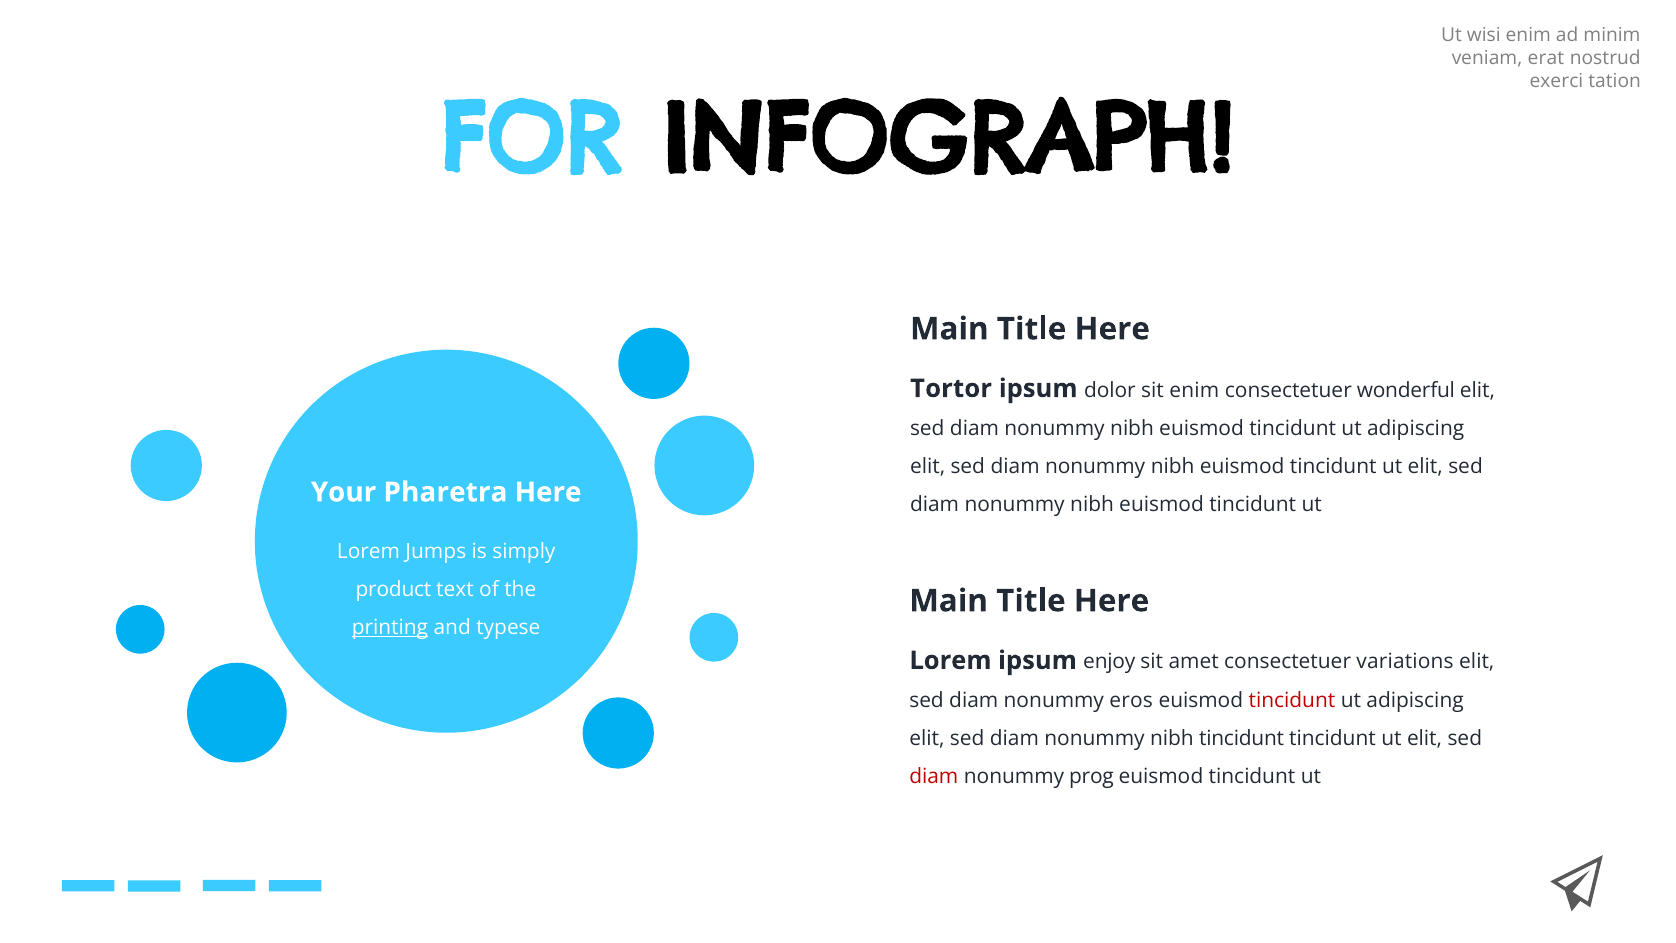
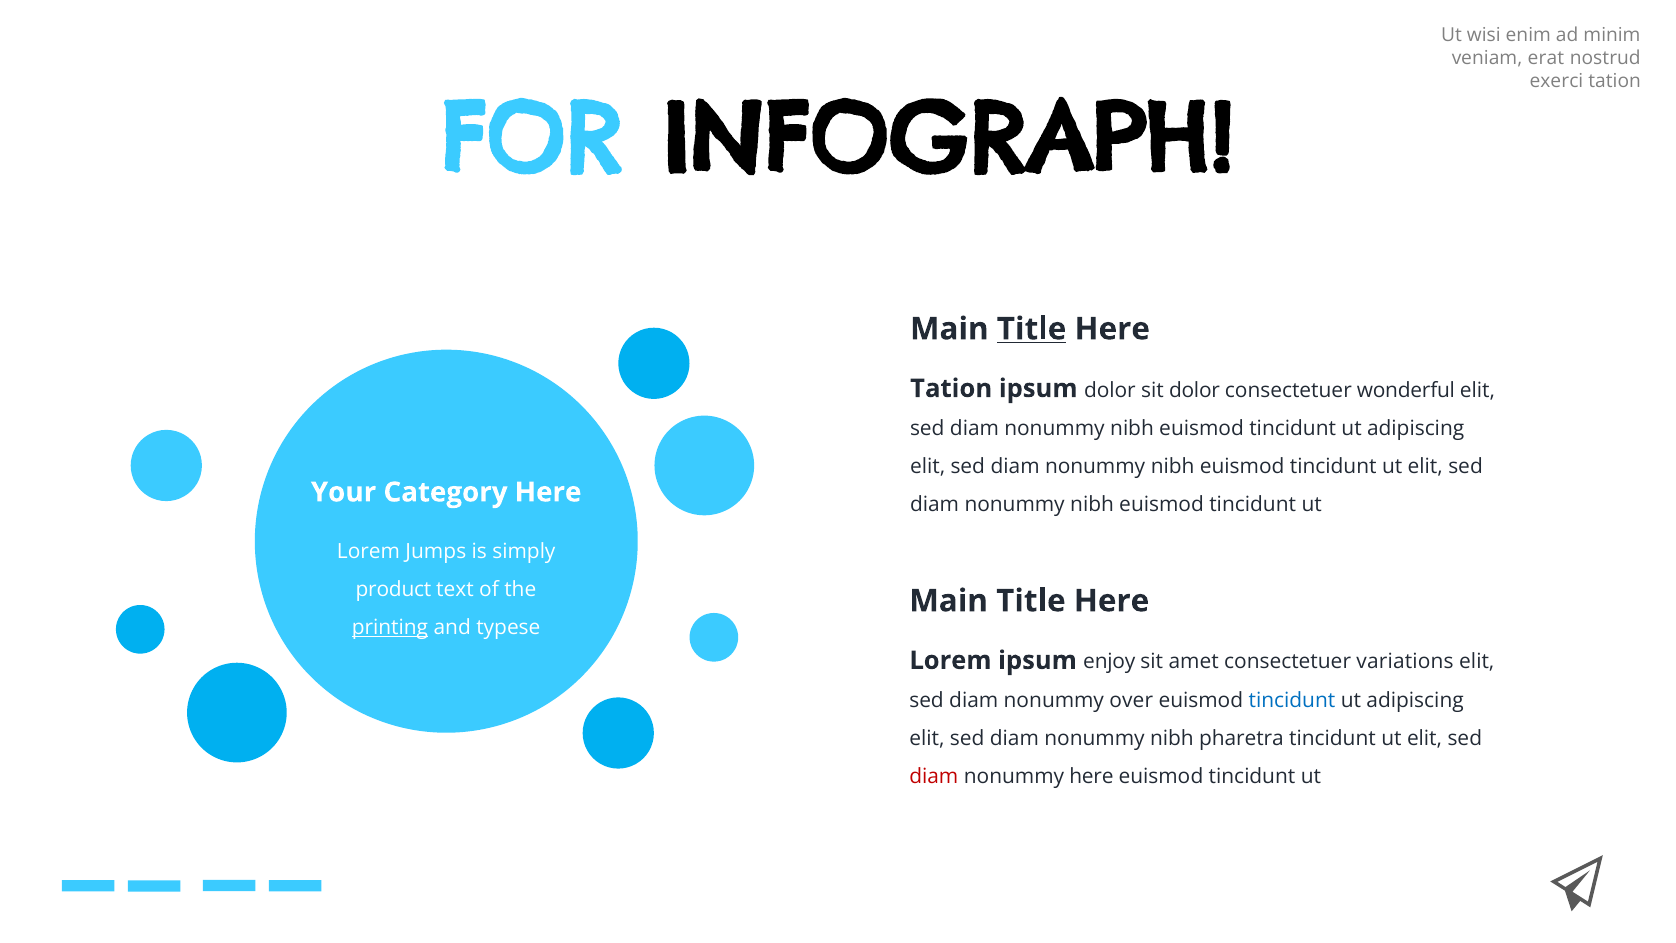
Title at (1032, 329) underline: none -> present
Tortor at (951, 388): Tortor -> Tation
sit enim: enim -> dolor
Pharetra: Pharetra -> Category
eros: eros -> over
tincidunt at (1292, 700) colour: red -> blue
nibh tincidunt: tincidunt -> pharetra
nonummy prog: prog -> here
